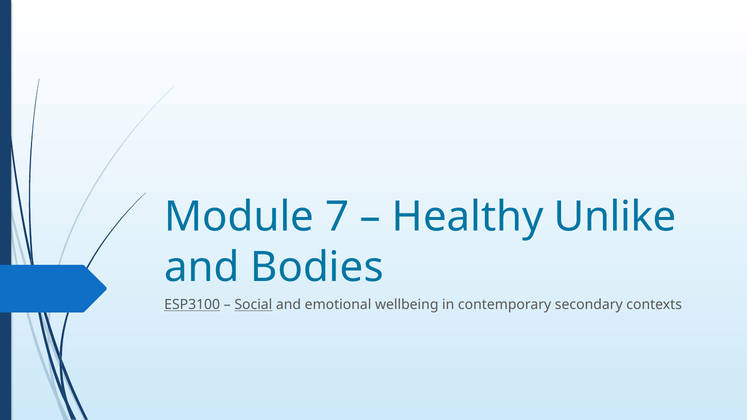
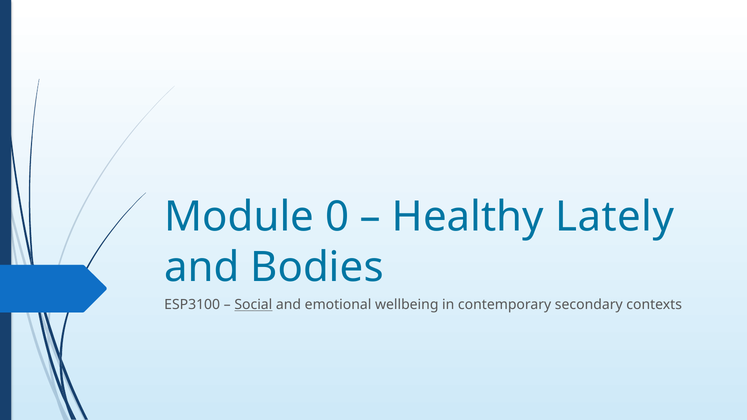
7: 7 -> 0
Unlike: Unlike -> Lately
ESP3100 underline: present -> none
